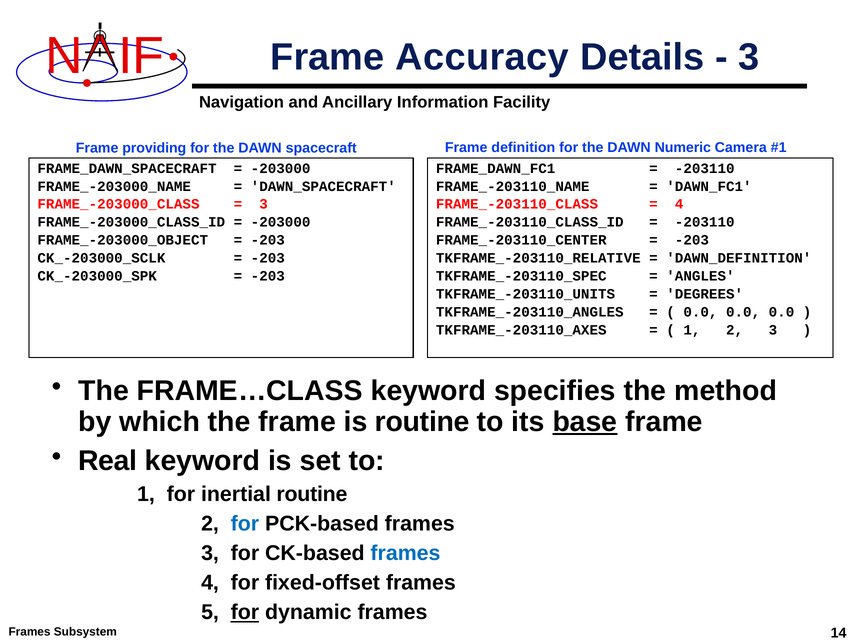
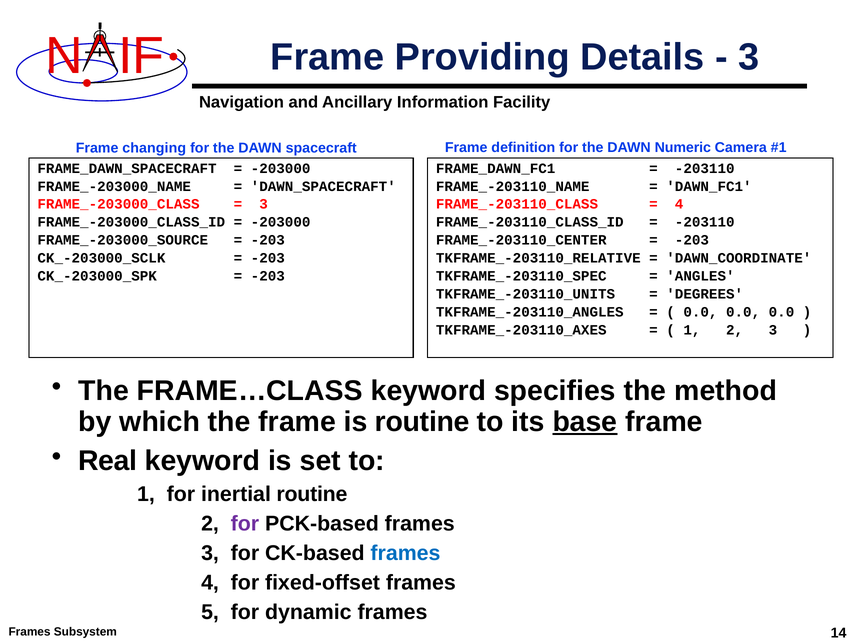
Accuracy: Accuracy -> Providing
providing: providing -> changing
FRAME_-203000_OBJECT: FRAME_-203000_OBJECT -> FRAME_-203000_SOURCE
DAWN_DEFINITION: DAWN_DEFINITION -> DAWN_COORDINATE
for at (245, 524) colour: blue -> purple
for at (245, 612) underline: present -> none
